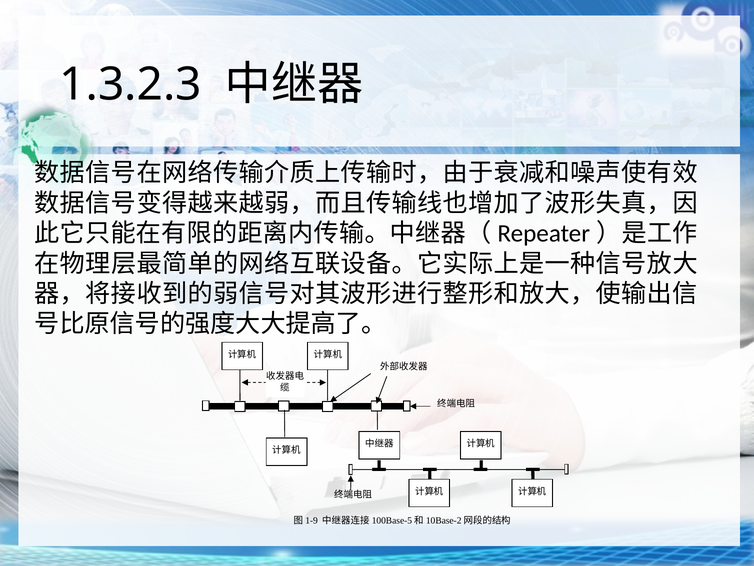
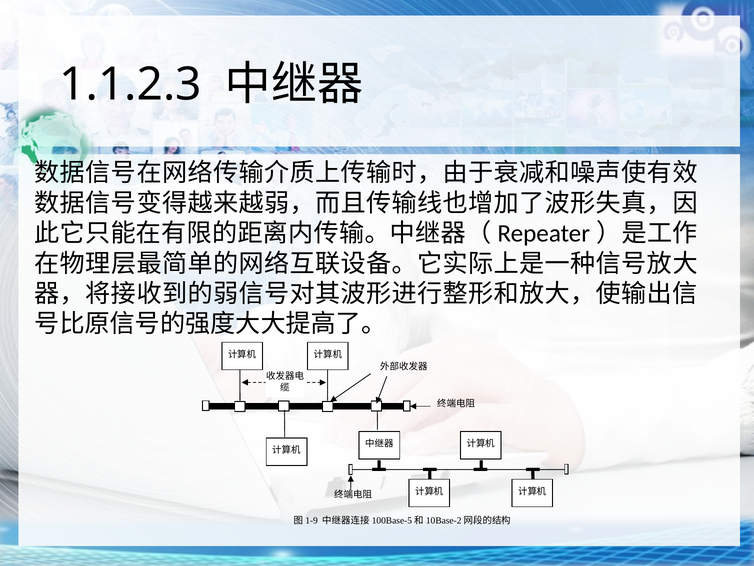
1.3.2.3: 1.3.2.3 -> 1.1.2.3
